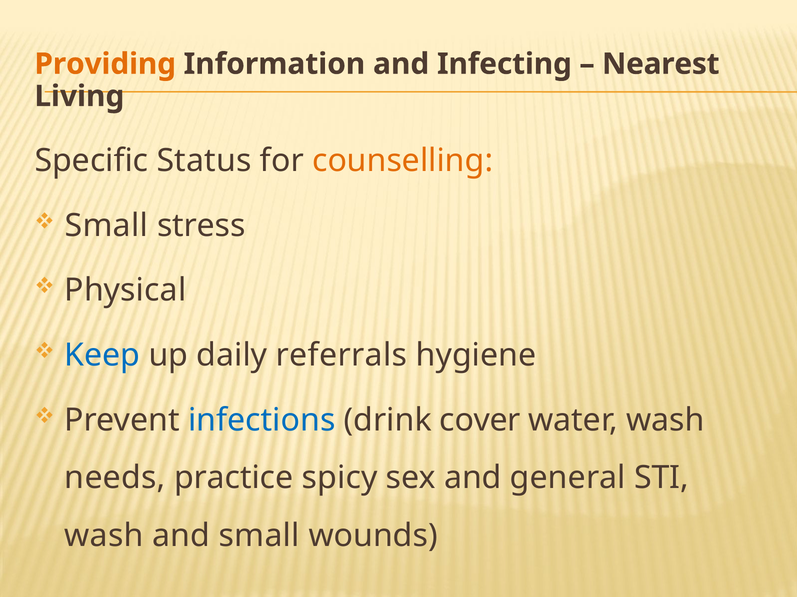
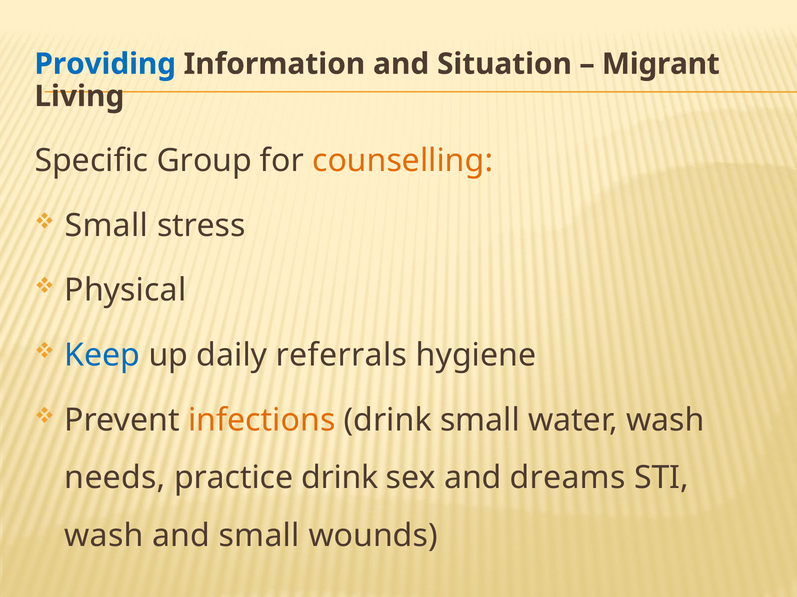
Providing colour: orange -> blue
Infecting: Infecting -> Situation
Nearest: Nearest -> Migrant
Status: Status -> Group
infections colour: blue -> orange
drink cover: cover -> small
practice spicy: spicy -> drink
general: general -> dreams
